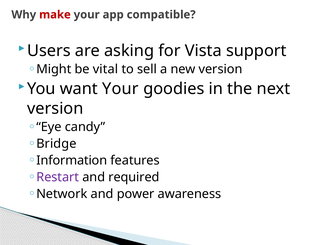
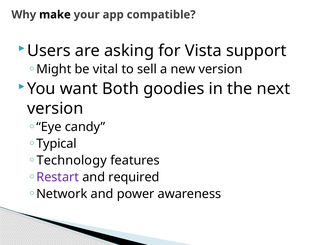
make colour: red -> black
want Your: Your -> Both
Bridge: Bridge -> Typical
Information: Information -> Technology
